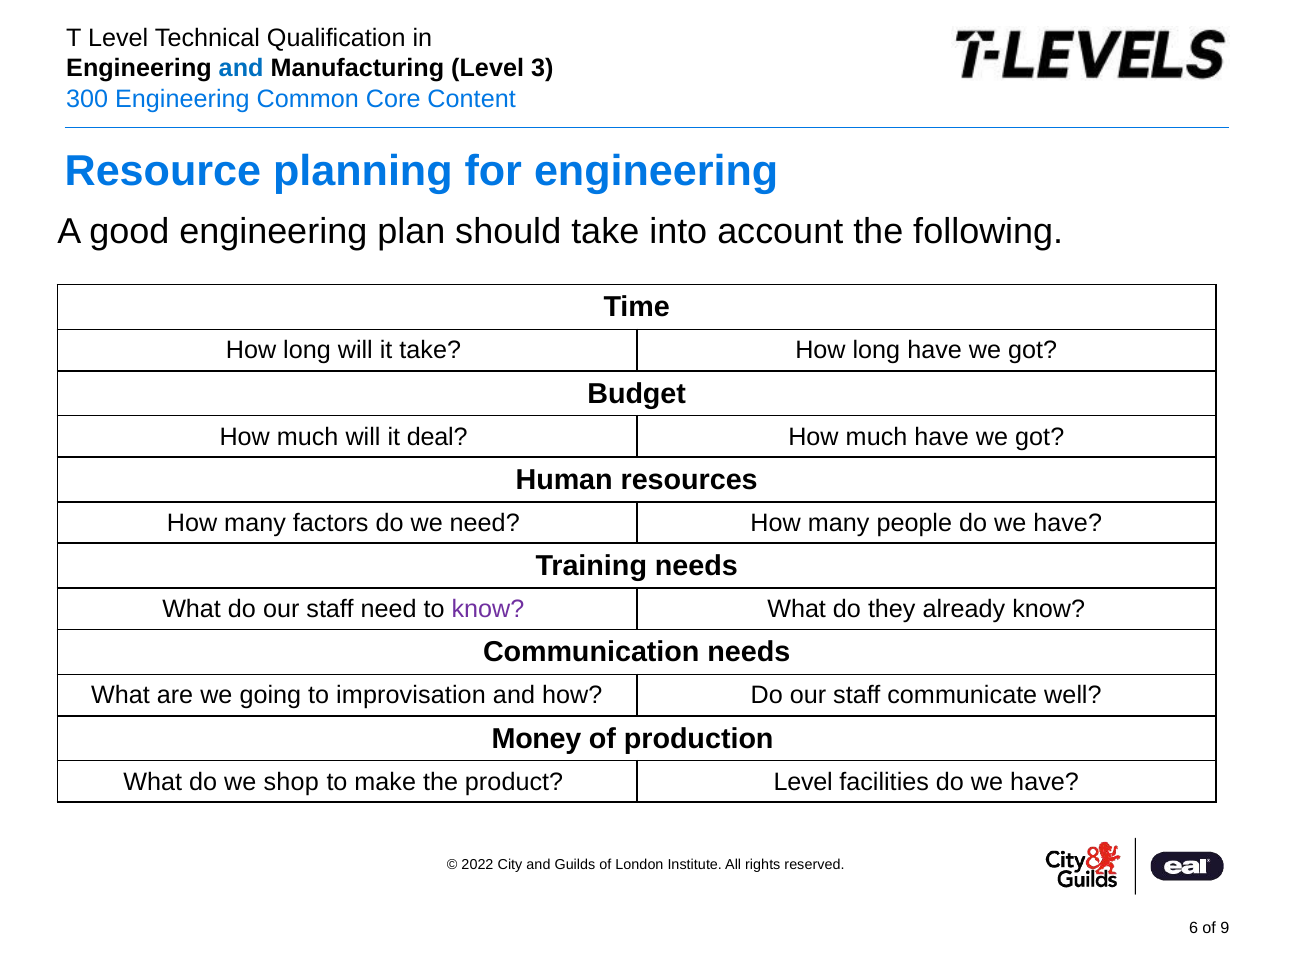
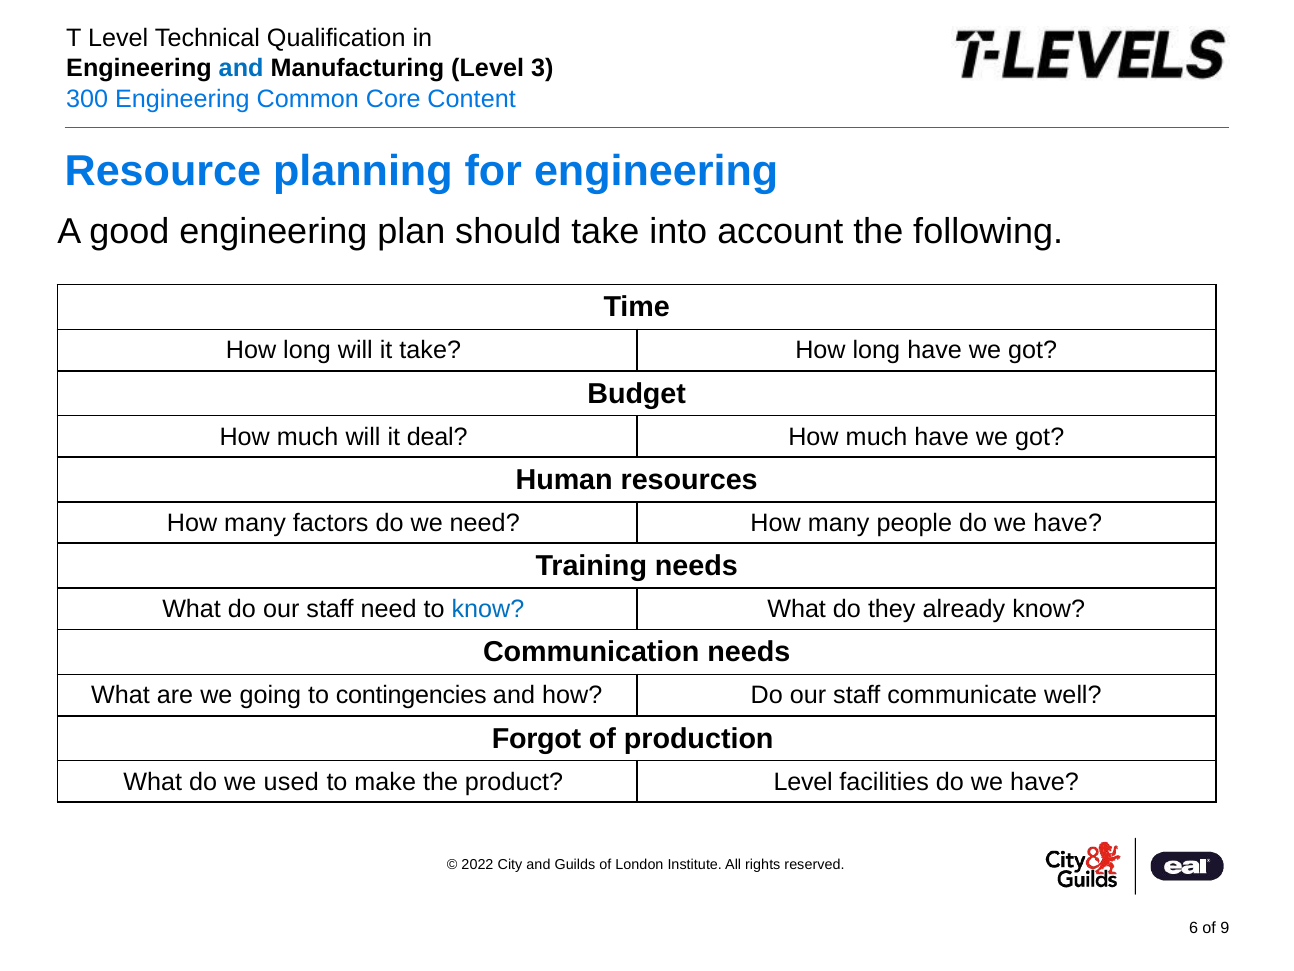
know at (488, 609) colour: purple -> blue
improvisation: improvisation -> contingencies
Money: Money -> Forgot
shop: shop -> used
